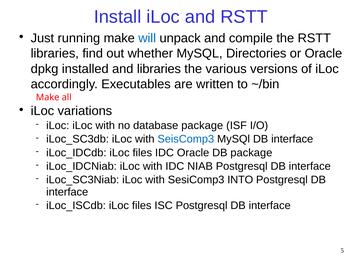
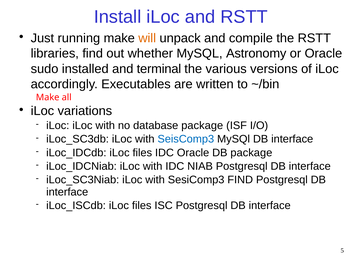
will colour: blue -> orange
Directories: Directories -> Astronomy
dpkg: dpkg -> sudo
and libraries: libraries -> terminal
SesiComp3 INTO: INTO -> FIND
